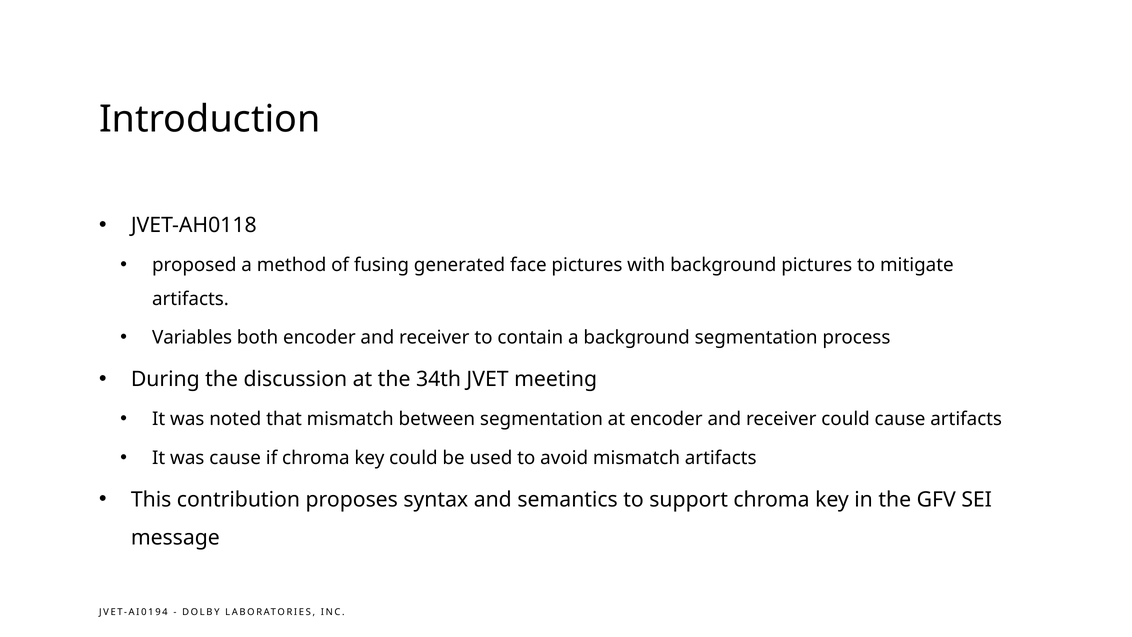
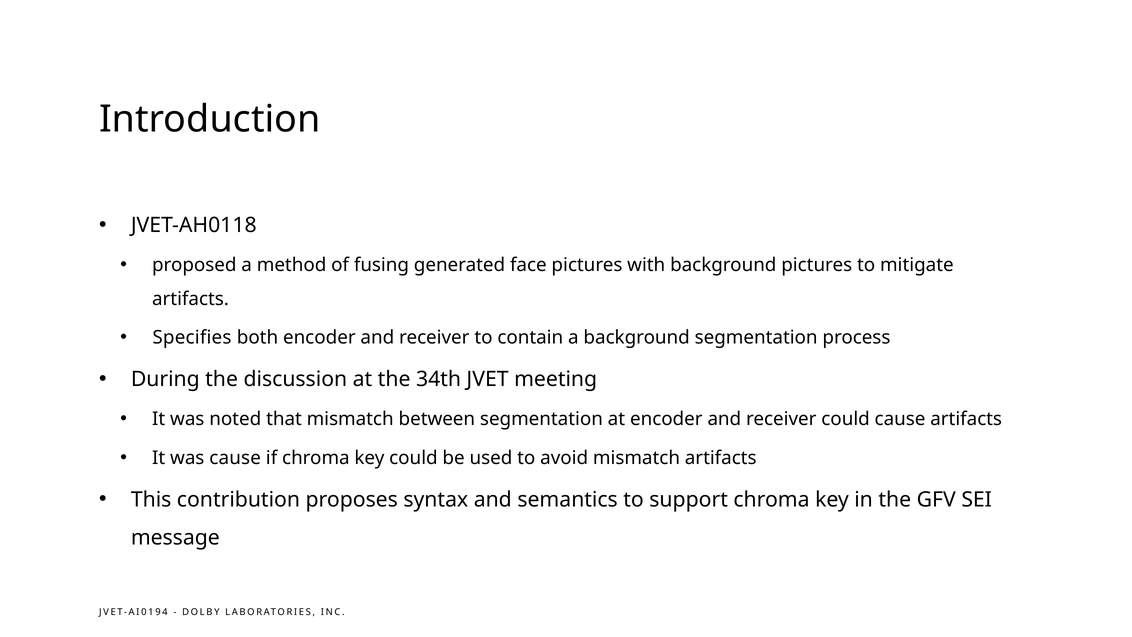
Variables: Variables -> Specifies
